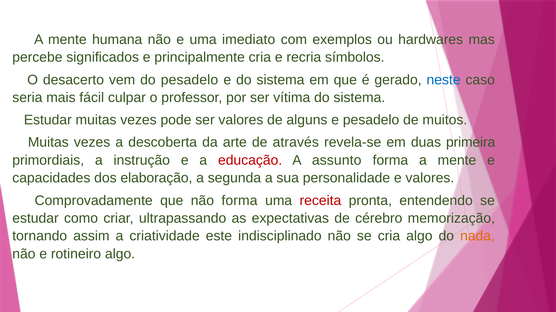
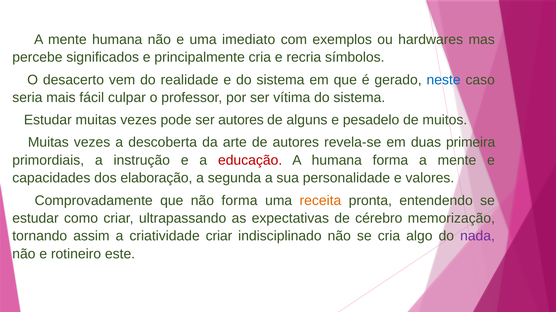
do pesadelo: pesadelo -> realidade
ser valores: valores -> autores
de através: através -> autores
A assunto: assunto -> humana
receita colour: red -> orange
criatividade este: este -> criar
nada colour: orange -> purple
rotineiro algo: algo -> este
